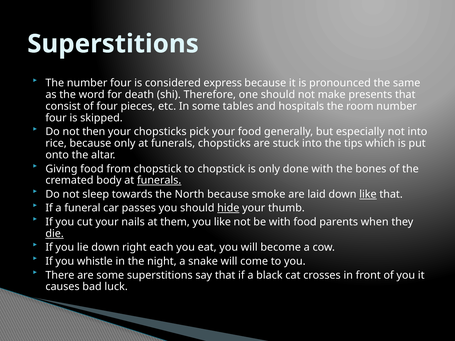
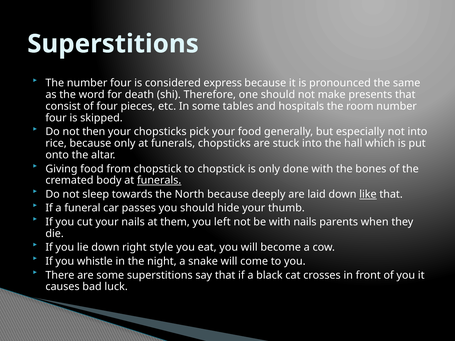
tips: tips -> hall
smoke: smoke -> deeply
hide underline: present -> none
you like: like -> left
with food: food -> nails
die underline: present -> none
each: each -> style
